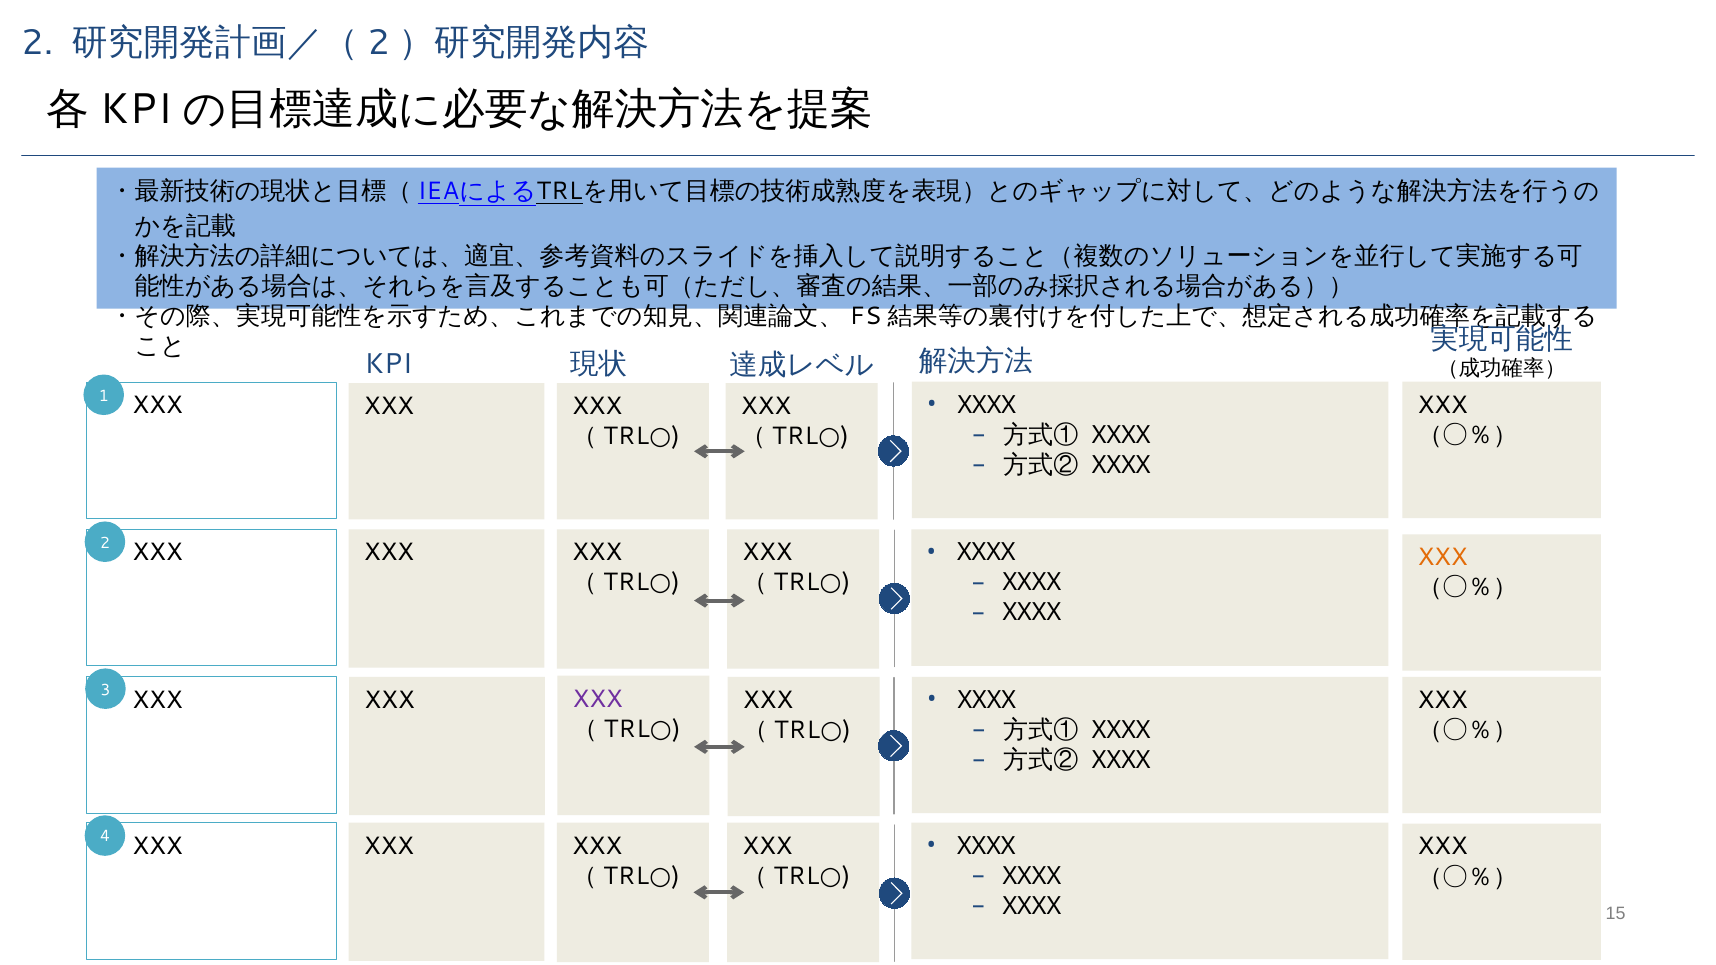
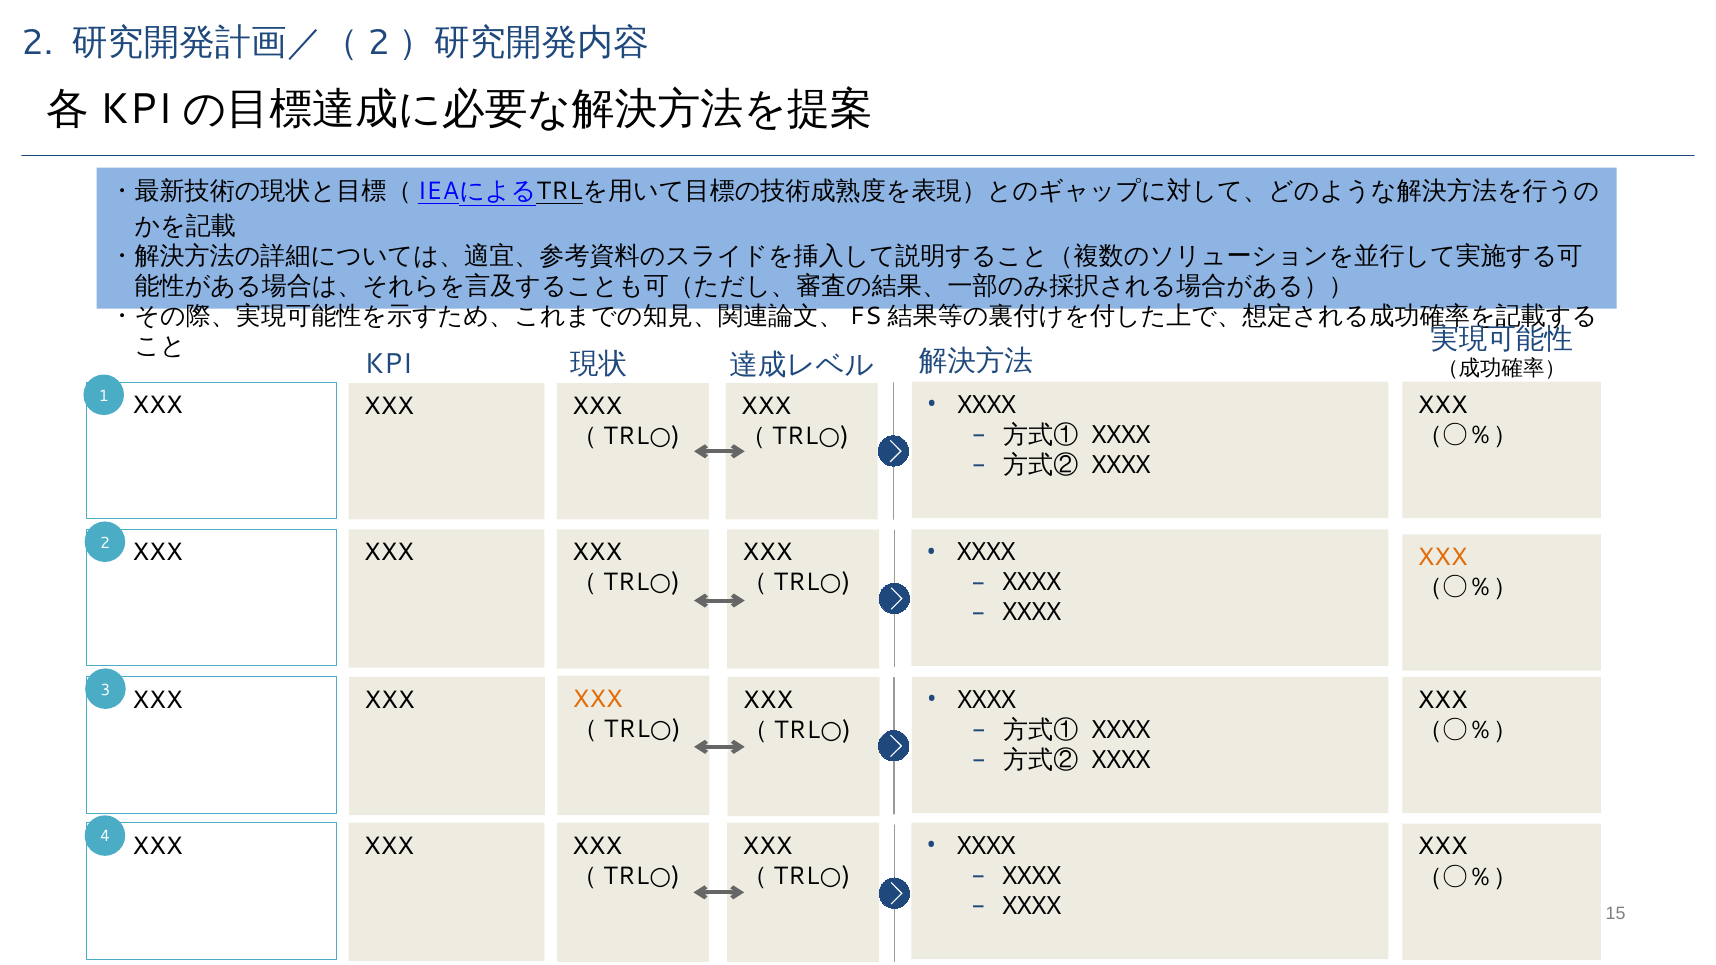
XXX at (598, 699) colour: purple -> orange
